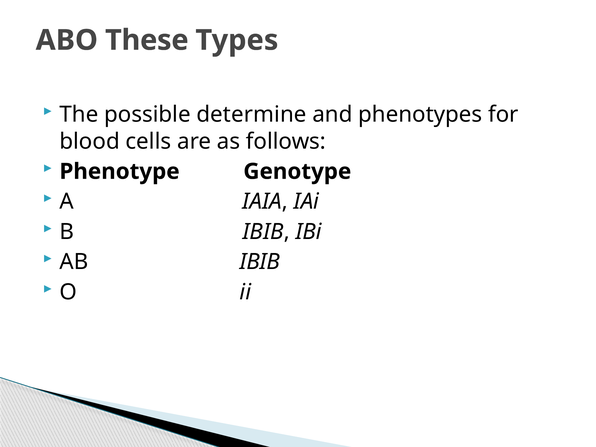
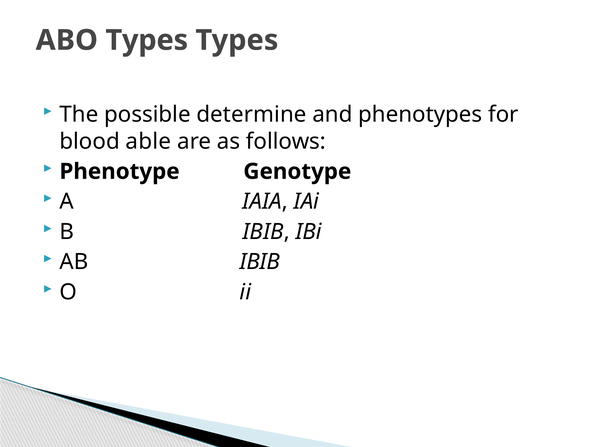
ABO These: These -> Types
cells: cells -> able
